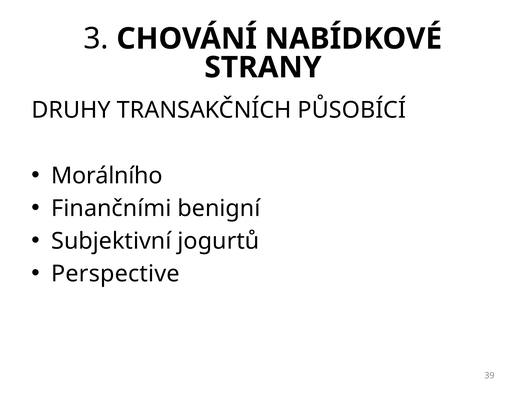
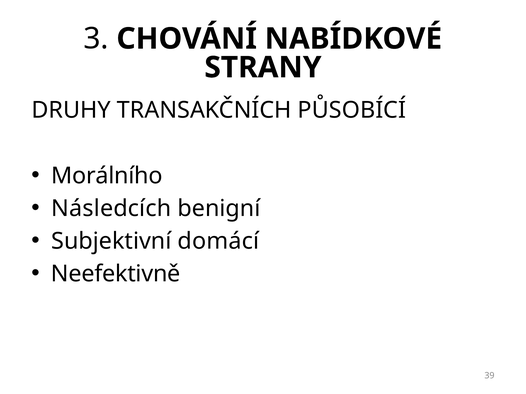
Finančními: Finančními -> Následcích
jogurtů: jogurtů -> domácí
Perspective: Perspective -> Neefektivně
